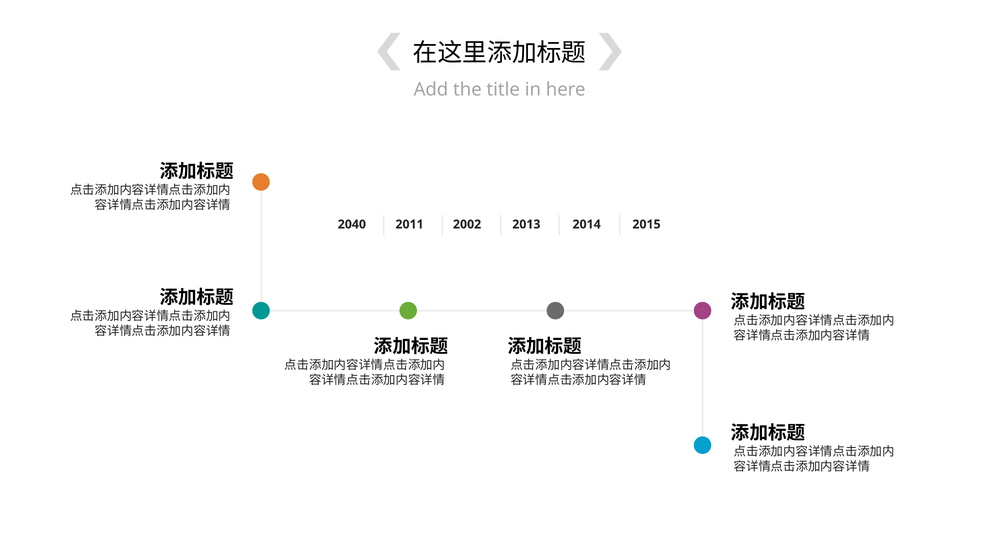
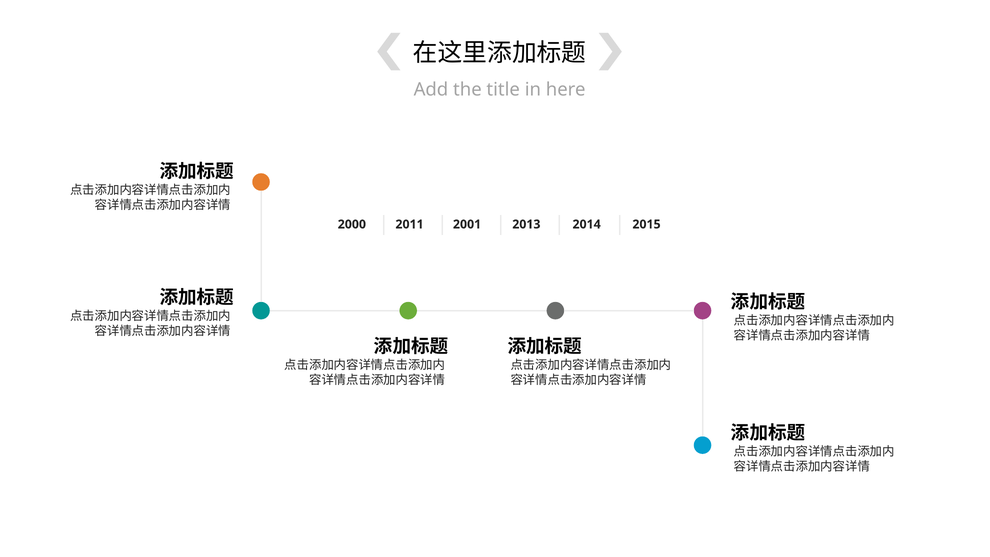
2040: 2040 -> 2000
2002: 2002 -> 2001
